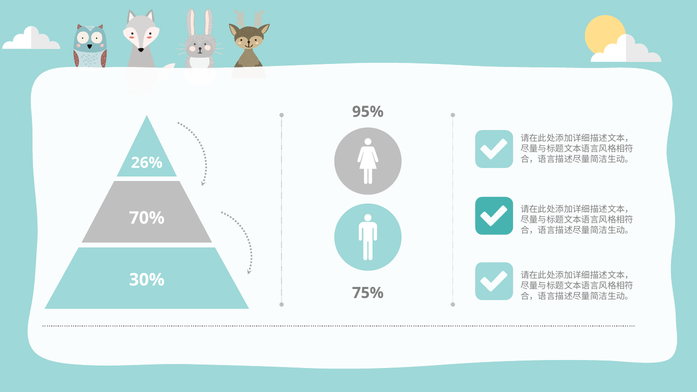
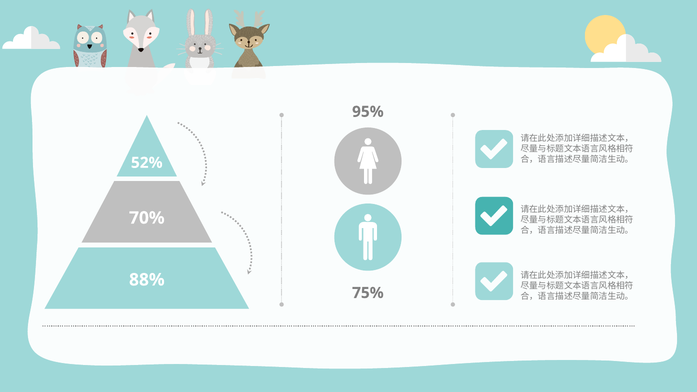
26%: 26% -> 52%
30%: 30% -> 88%
